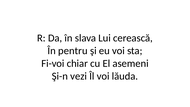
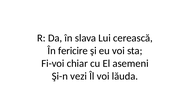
pentru: pentru -> fericire
